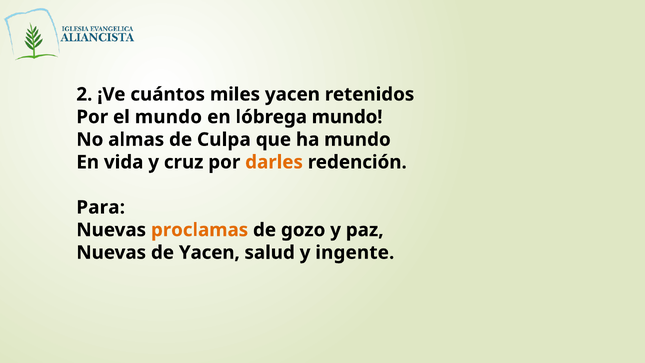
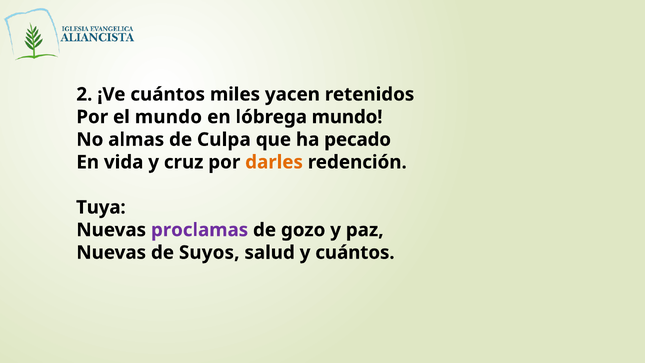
ha mundo: mundo -> pecado
Para: Para -> Tuya
proclamas colour: orange -> purple
de Yacen: Yacen -> Suyos
y ingente: ingente -> cuántos
